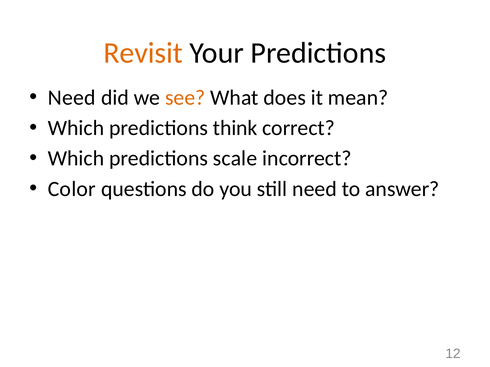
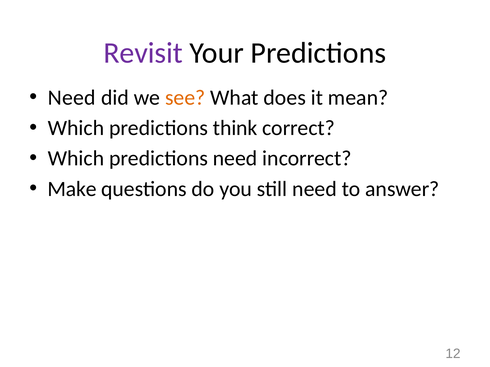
Revisit colour: orange -> purple
predictions scale: scale -> need
Color: Color -> Make
